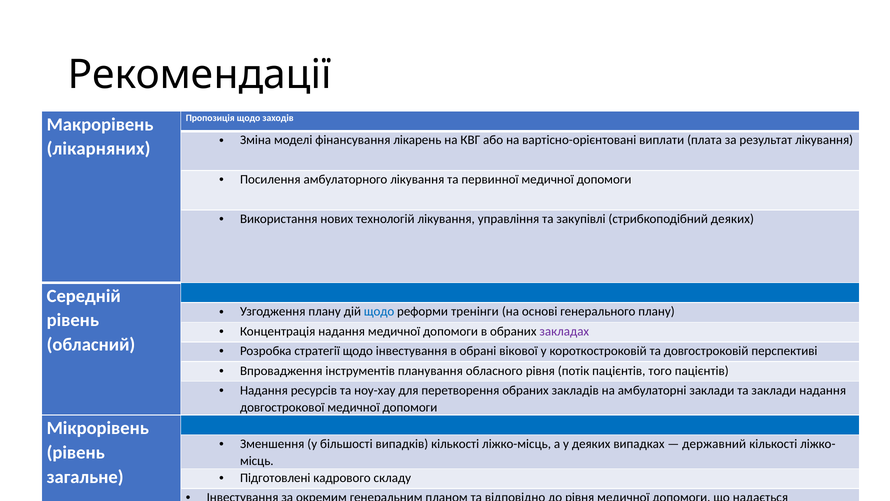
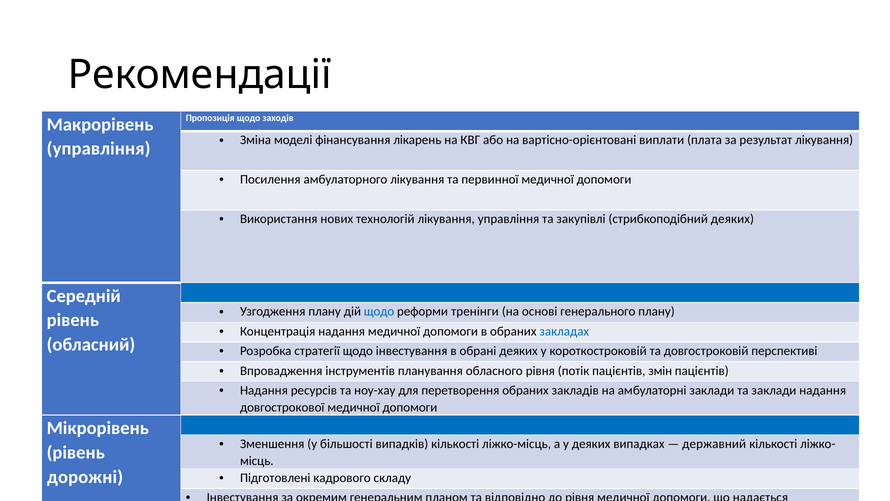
лікарняних at (99, 149): лікарняних -> управління
закладах colour: purple -> blue
обрані вікової: вікової -> деяких
того: того -> змін
загальне: загальне -> дорожні
